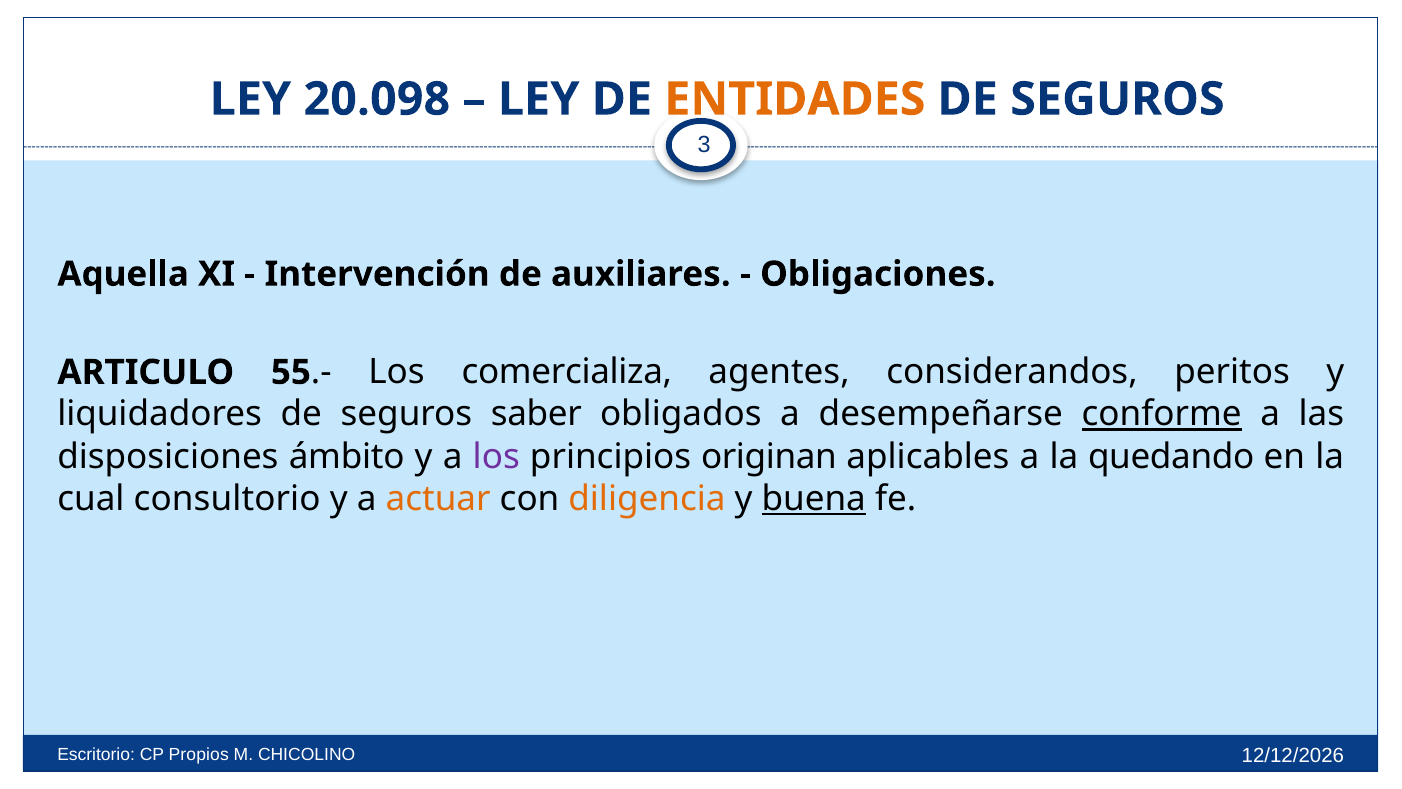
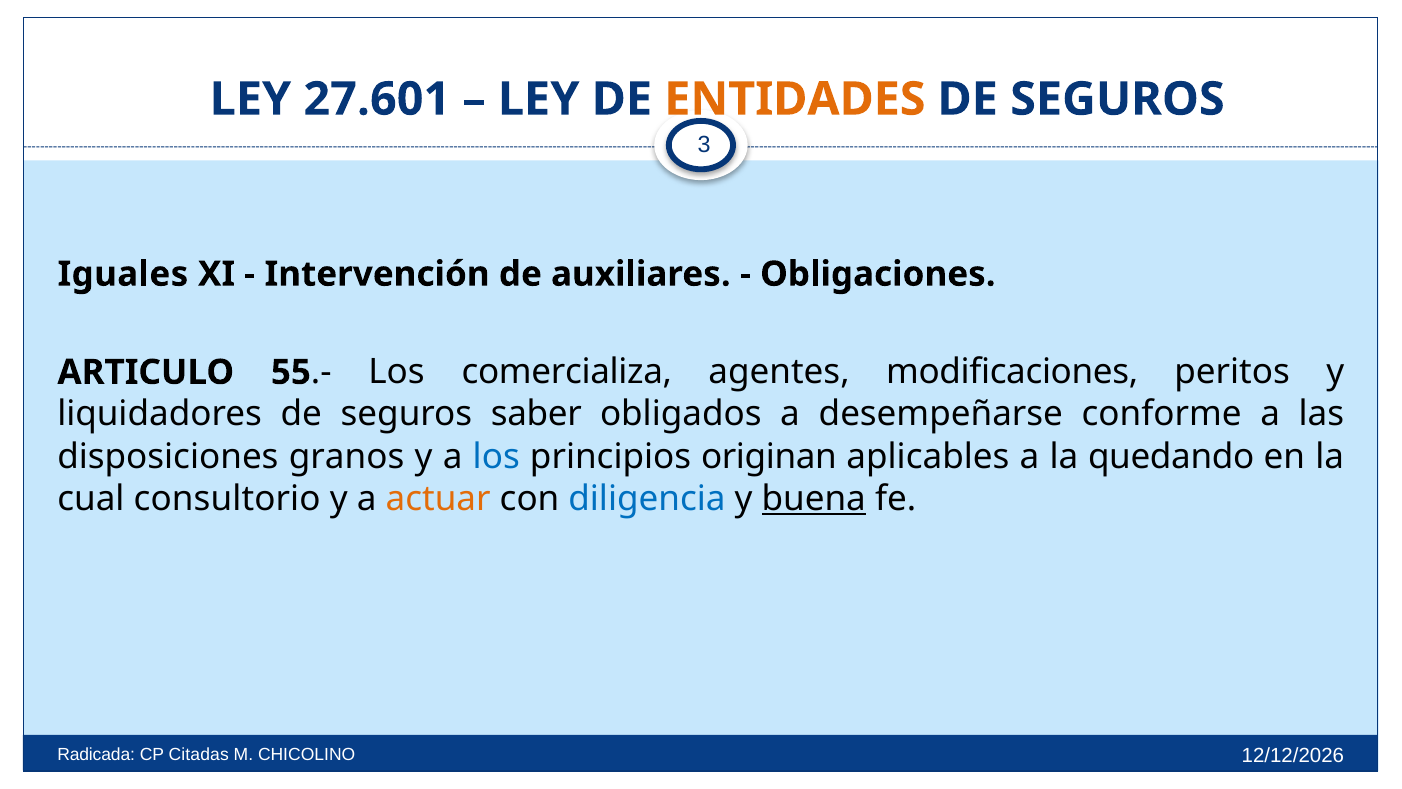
20.098: 20.098 -> 27.601
Aquella: Aquella -> Iguales
considerandos: considerandos -> modificaciones
conforme underline: present -> none
ámbito: ámbito -> granos
los at (496, 456) colour: purple -> blue
diligencia colour: orange -> blue
Escritorio: Escritorio -> Radicada
Propios: Propios -> Citadas
